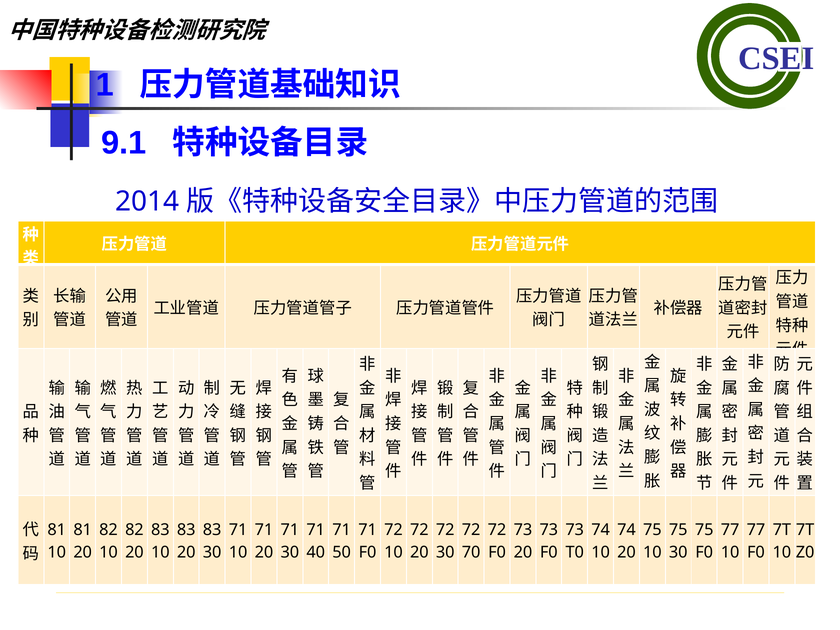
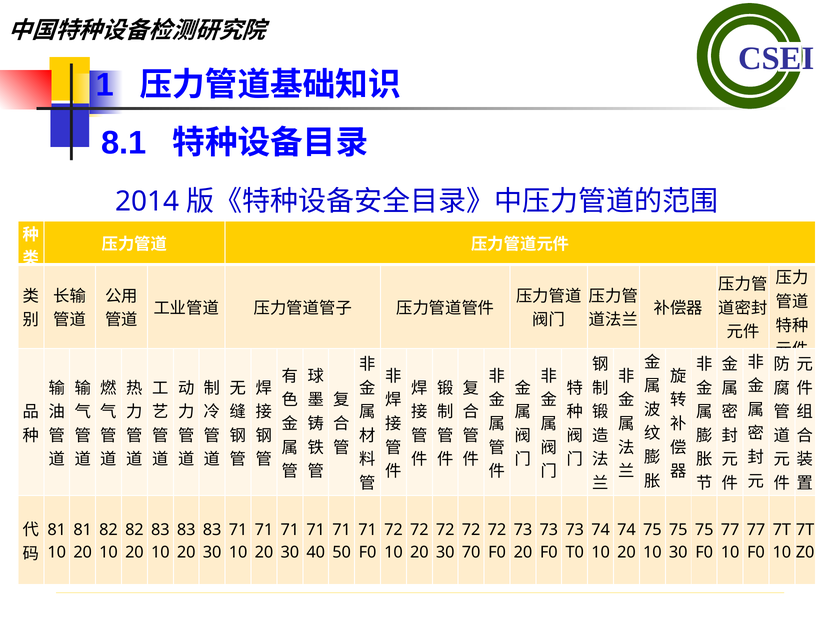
9.1: 9.1 -> 8.1
